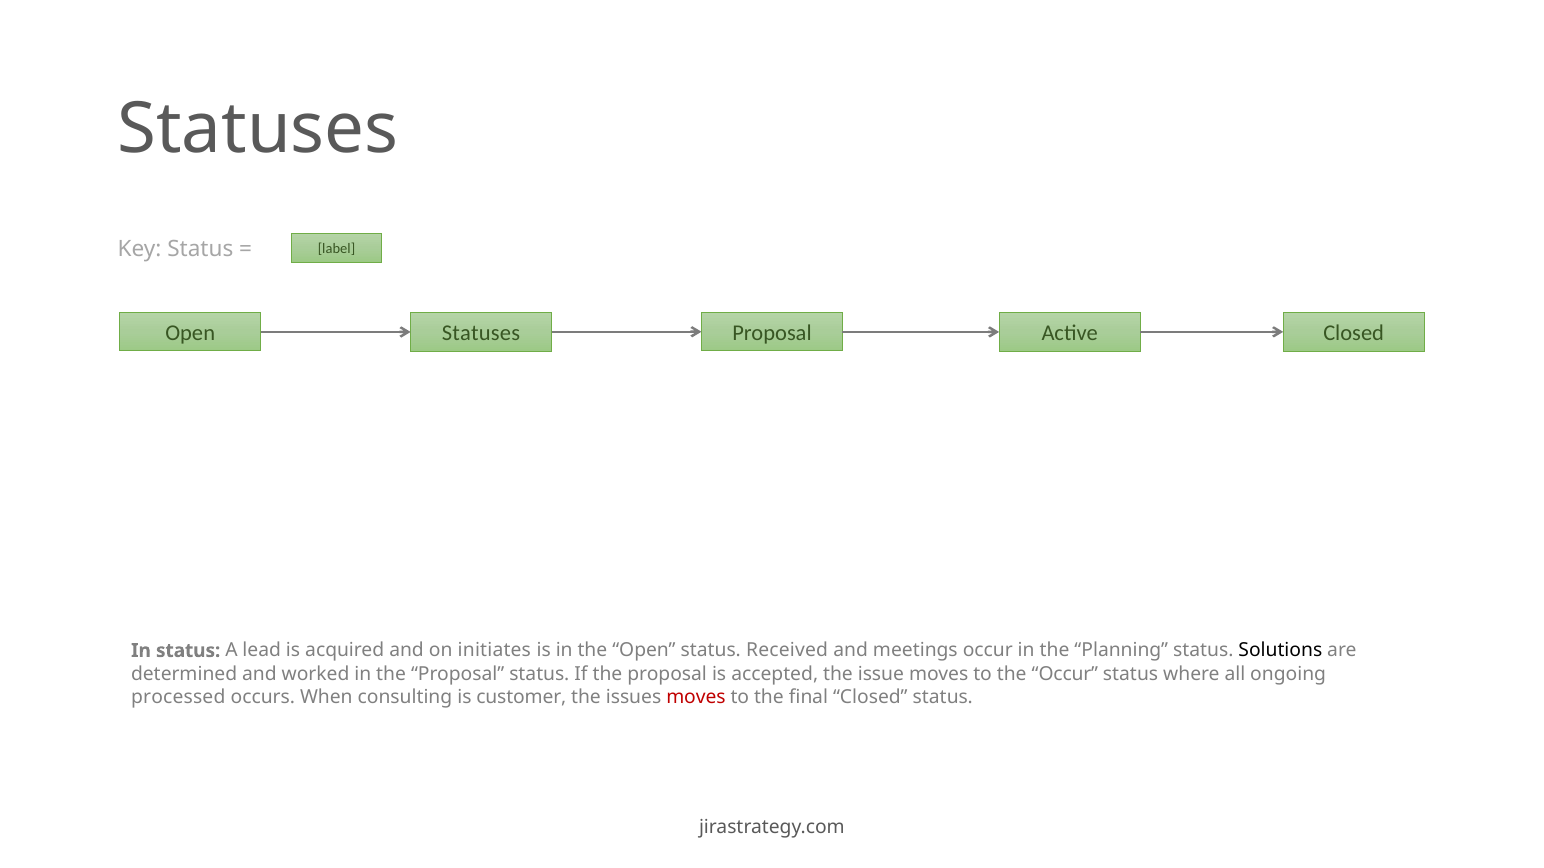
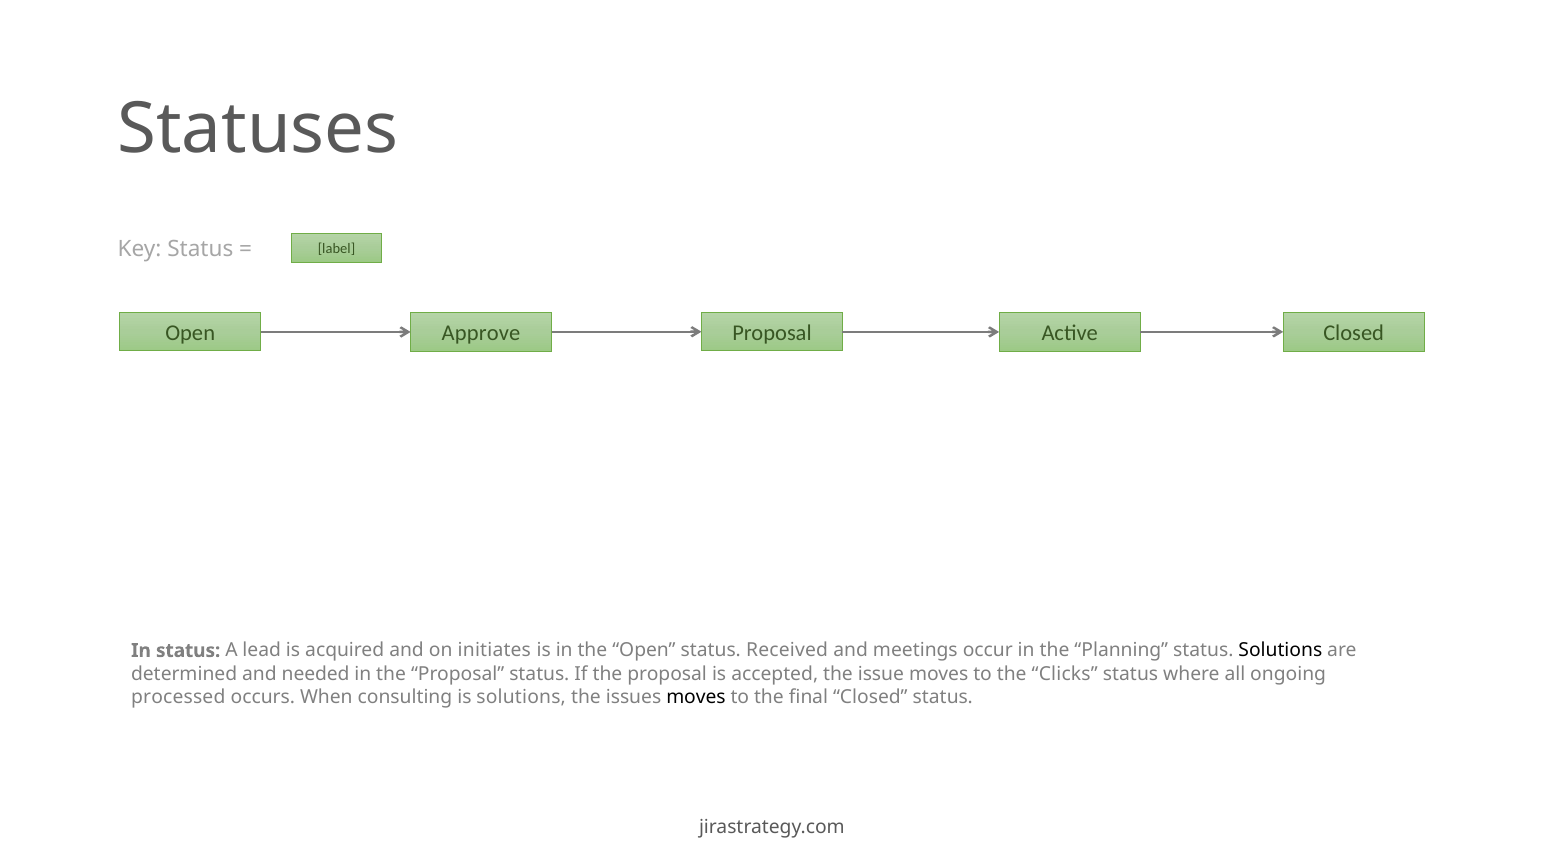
Statuses at (481, 334): Statuses -> Approve
worked: worked -> needed
the Occur: Occur -> Clicks
is customer: customer -> solutions
moves at (696, 697) colour: red -> black
